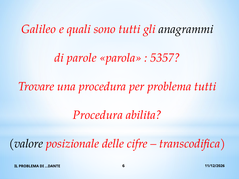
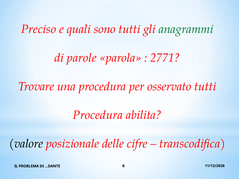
Galileo: Galileo -> Preciso
anagrammi colour: black -> green
5357: 5357 -> 2771
per problema: problema -> osservato
